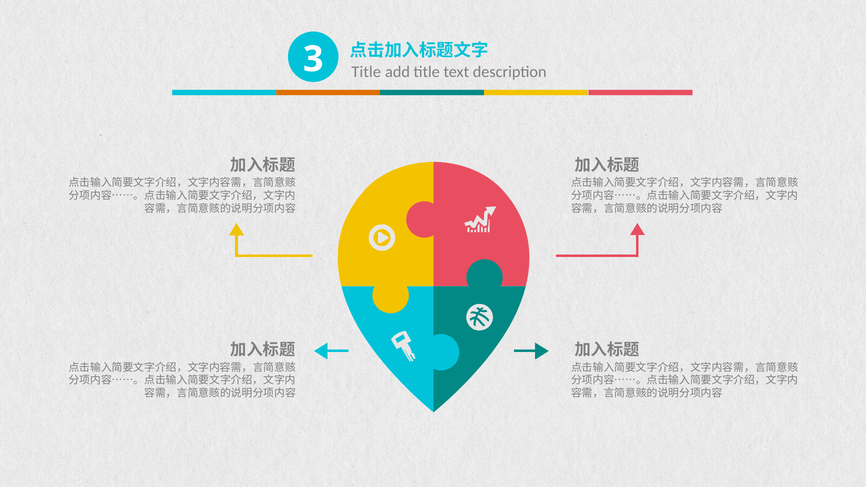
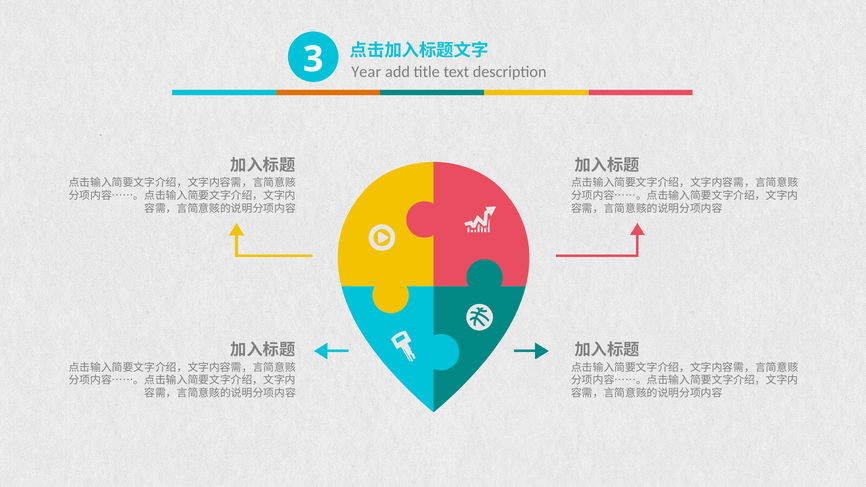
Title at (366, 72): Title -> Year
